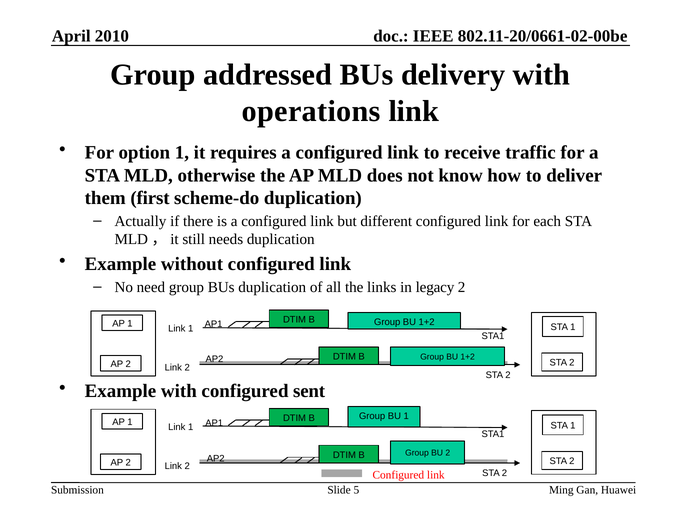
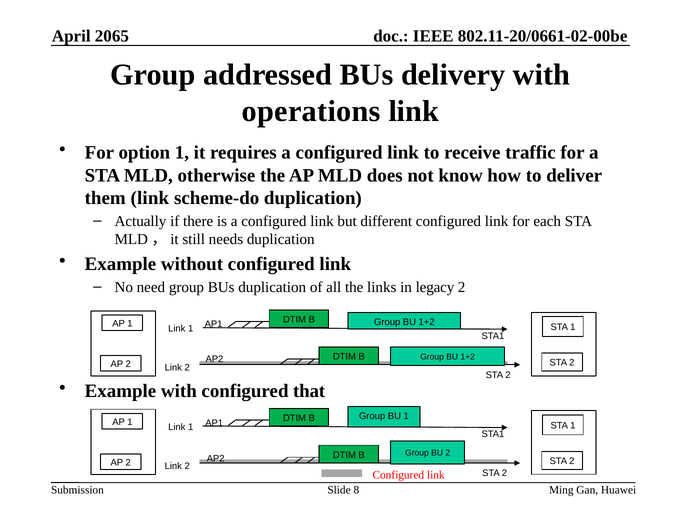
2010: 2010 -> 2065
them first: first -> link
sent: sent -> that
5: 5 -> 8
